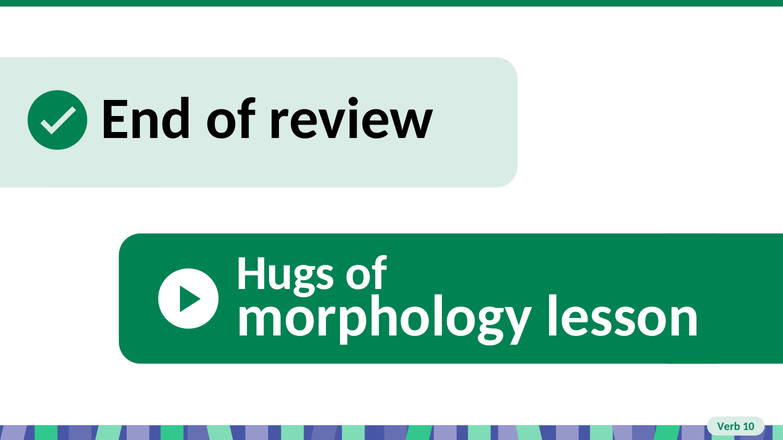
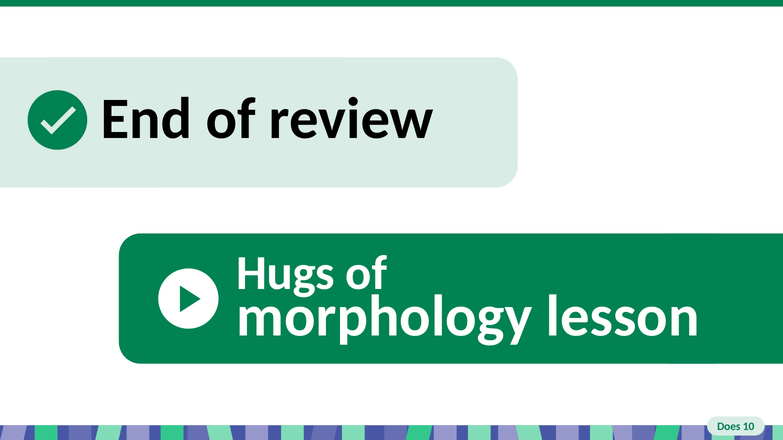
Verb: Verb -> Does
